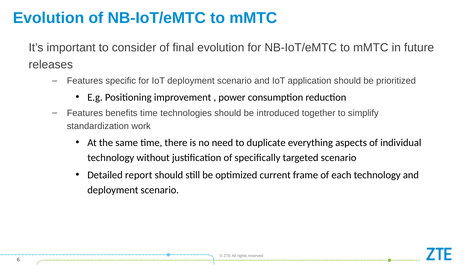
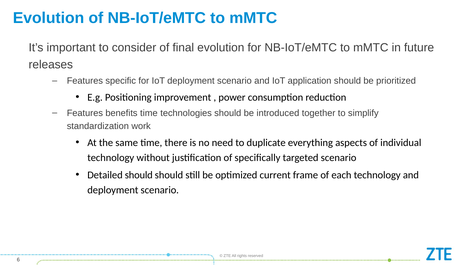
Detailed report: report -> should
